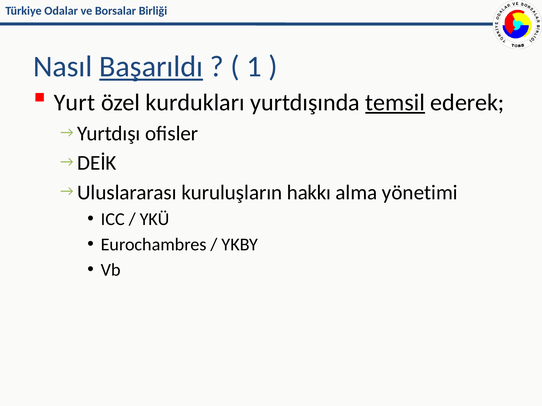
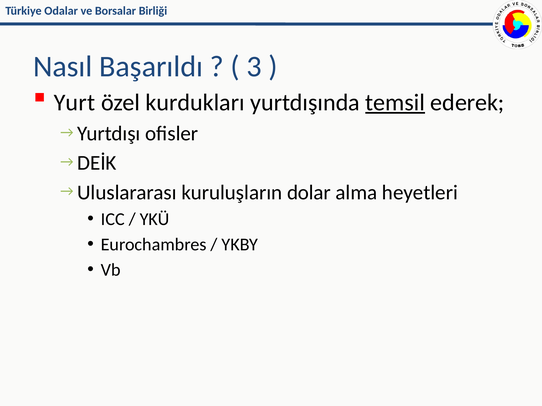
Başarıldı underline: present -> none
1: 1 -> 3
hakkı: hakkı -> dolar
yönetimi: yönetimi -> heyetleri
